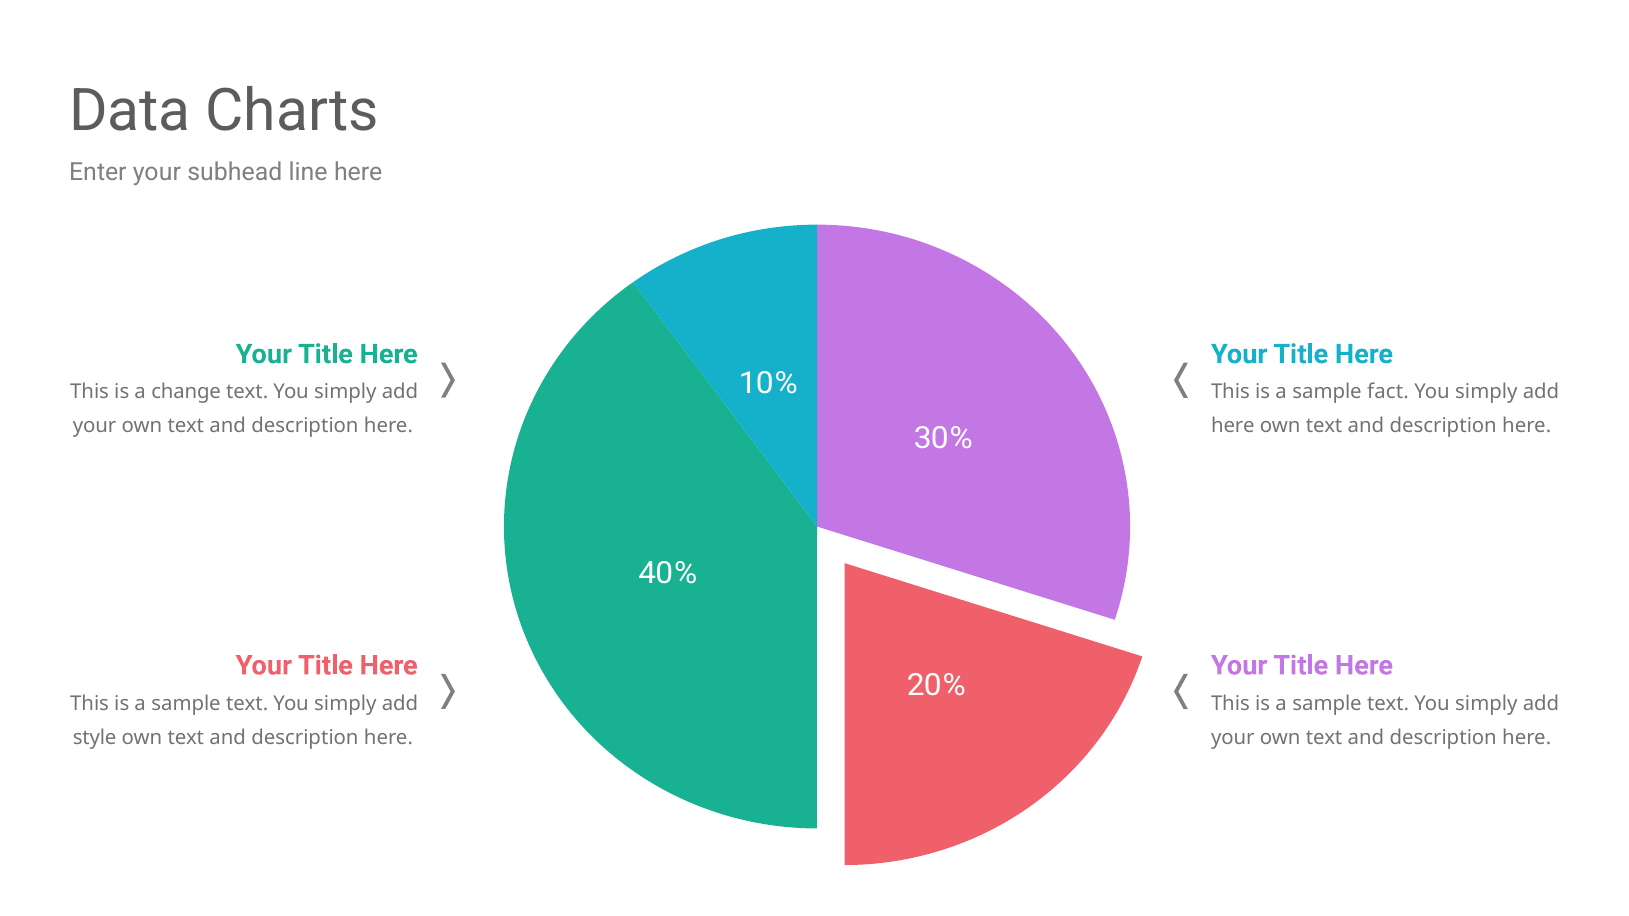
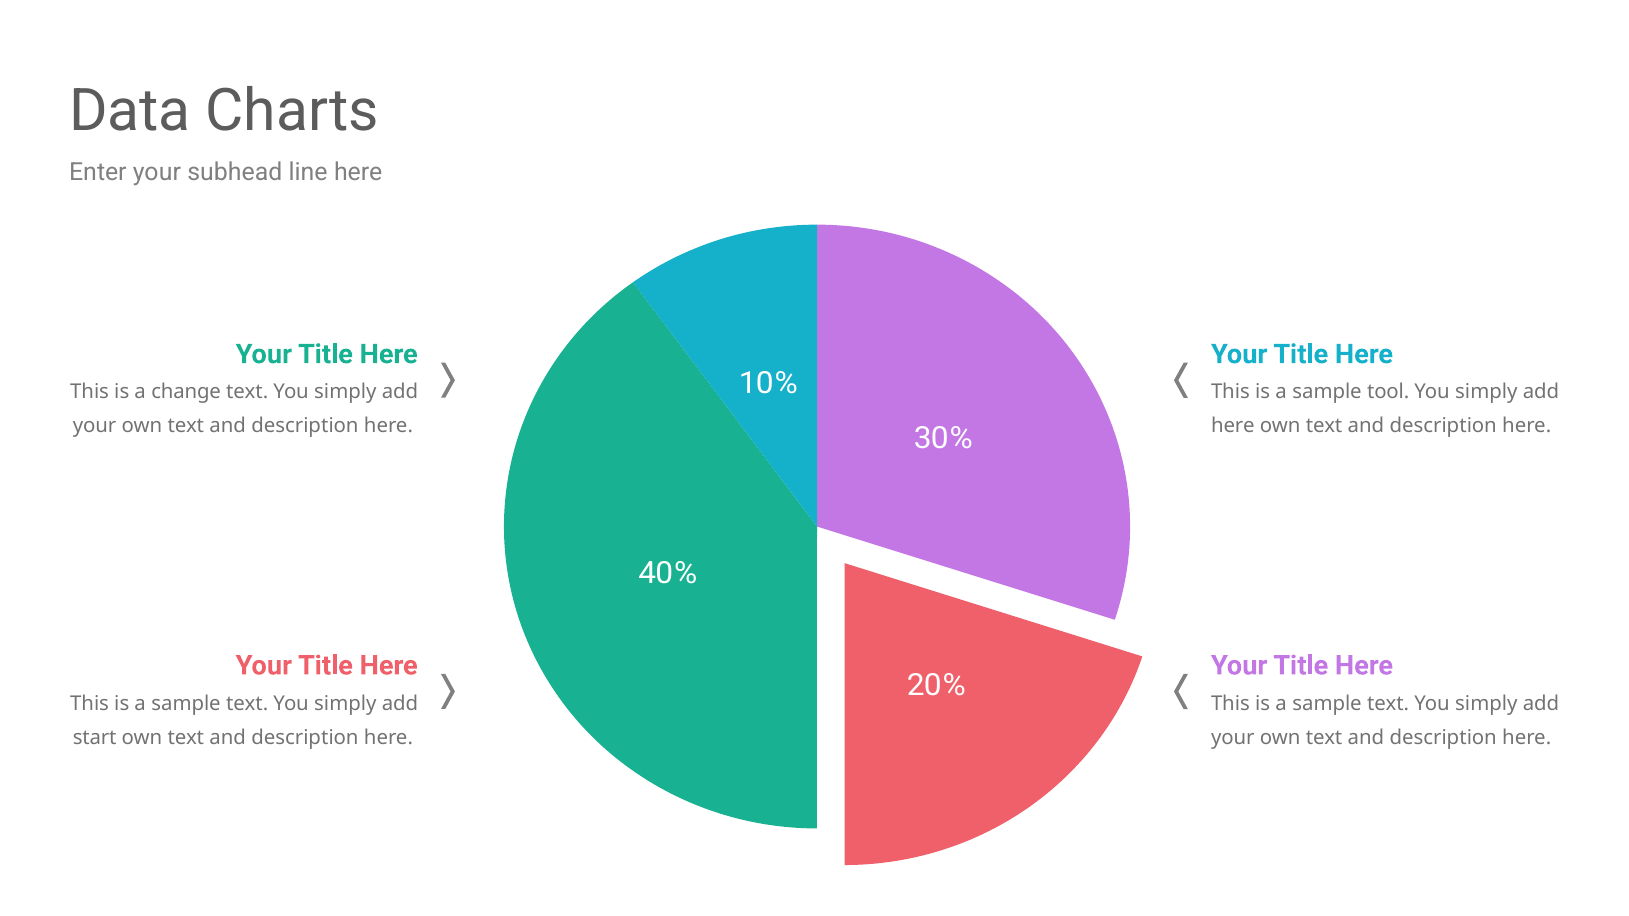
fact: fact -> tool
style: style -> start
